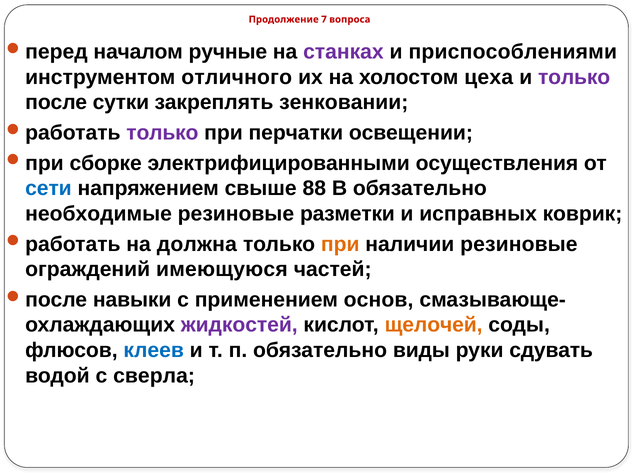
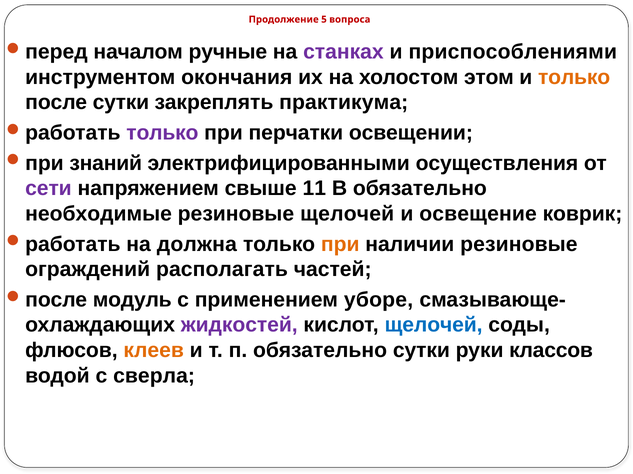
7: 7 -> 5
отличного: отличного -> окончания
цеха: цеха -> этом
только at (574, 77) colour: purple -> orange
зенковании: зенковании -> практикума
сборке: сборке -> знаний
сети colour: blue -> purple
88: 88 -> 11
резиновые разметки: разметки -> щелочей
исправных: исправных -> освещение
имеющуюся: имеющуюся -> располагать
навыки: навыки -> модуль
основ: основ -> уборе
щелочей at (434, 326) colour: orange -> blue
клеев colour: blue -> orange
обязательно виды: виды -> сутки
сдувать: сдувать -> классов
